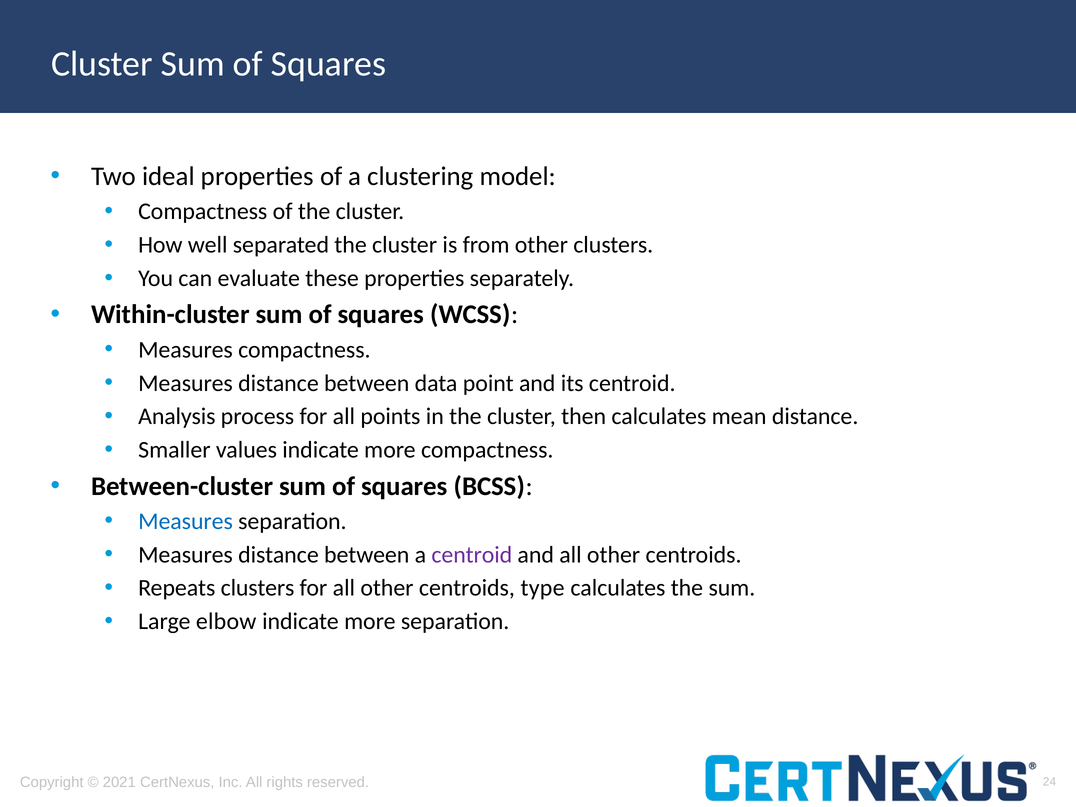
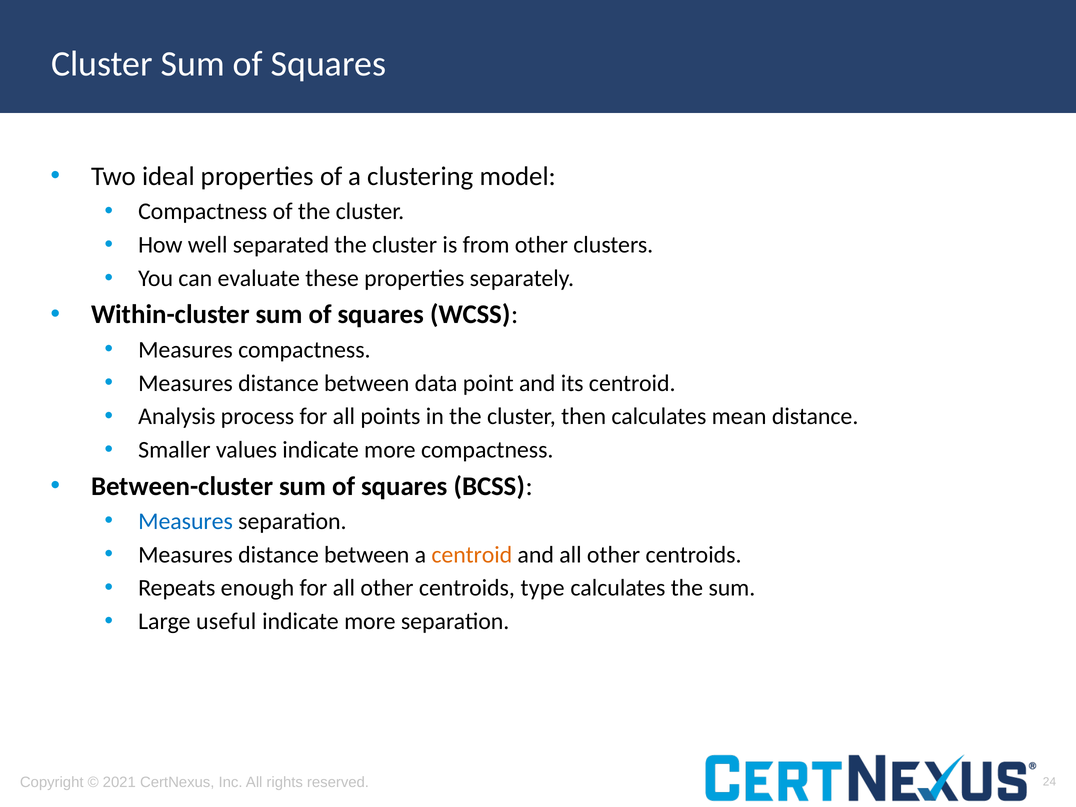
centroid at (472, 555) colour: purple -> orange
Repeats clusters: clusters -> enough
elbow: elbow -> useful
